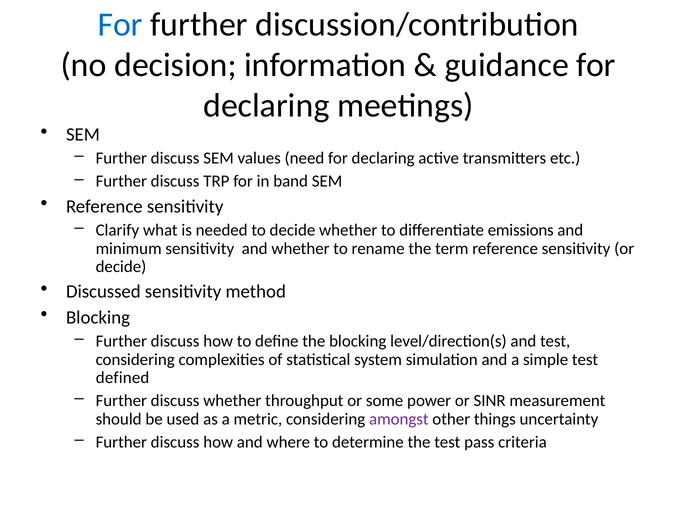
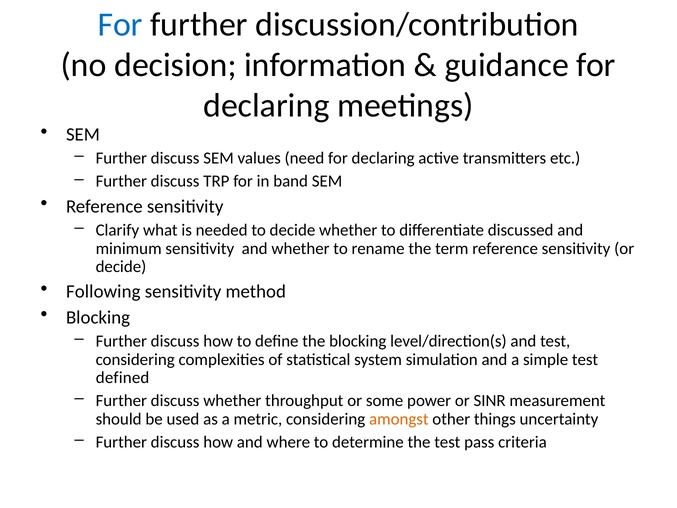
emissions: emissions -> discussed
Discussed: Discussed -> Following
amongst colour: purple -> orange
